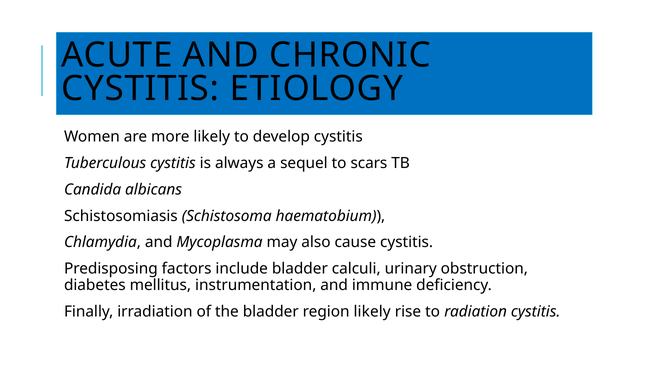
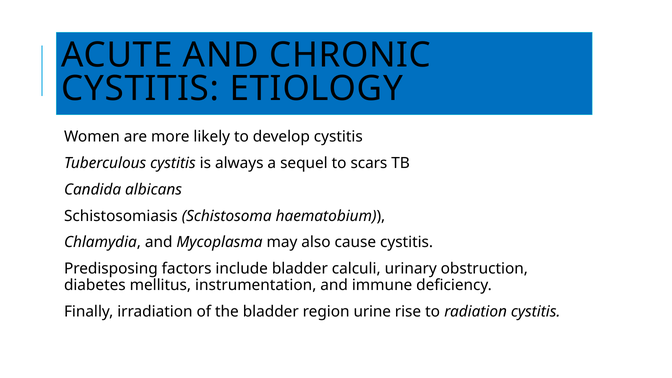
region likely: likely -> urine
